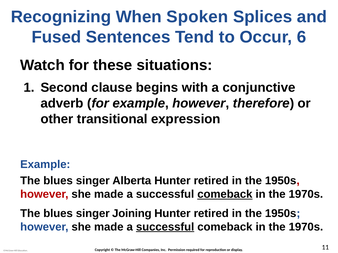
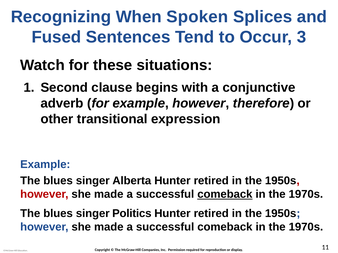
6: 6 -> 3
Joining: Joining -> Politics
successful at (165, 227) underline: present -> none
